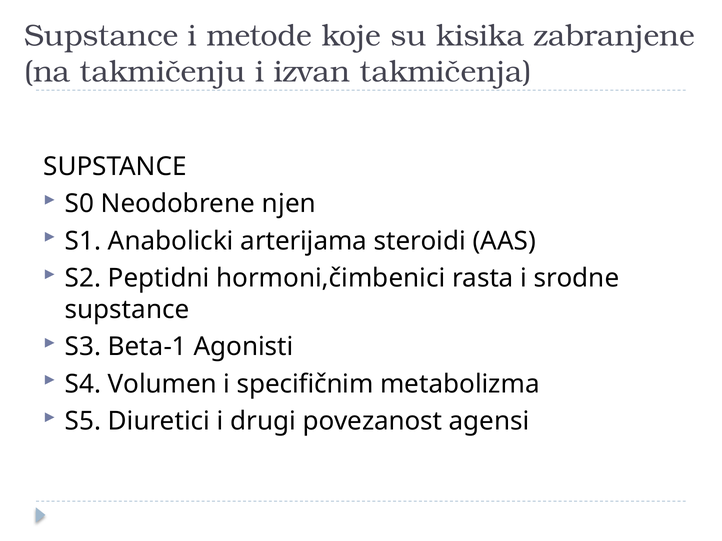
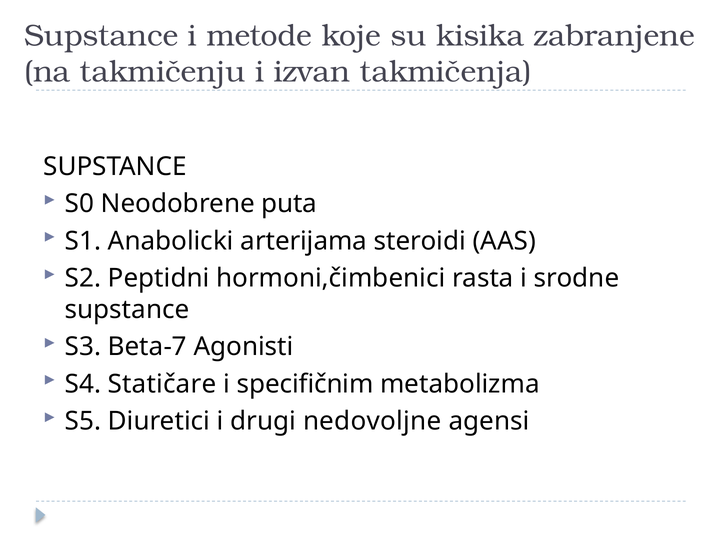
njen: njen -> puta
Beta-1: Beta-1 -> Beta-7
Volumen: Volumen -> Statičare
povezanost: povezanost -> nedovoljne
